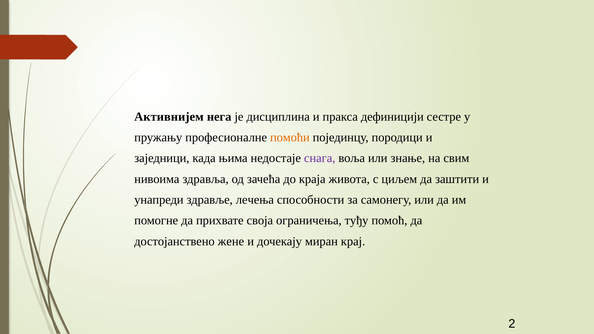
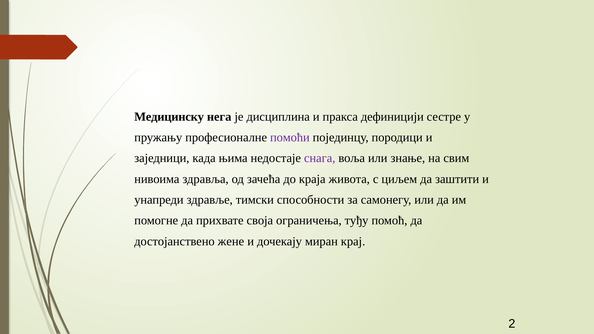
Активнијем: Активнијем -> Медицинску
помоћи colour: orange -> purple
лечења: лечења -> тимски
